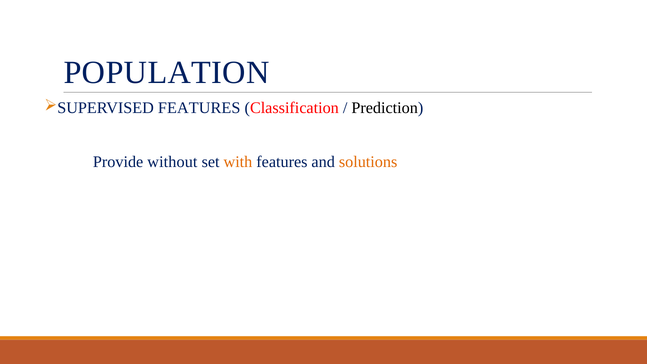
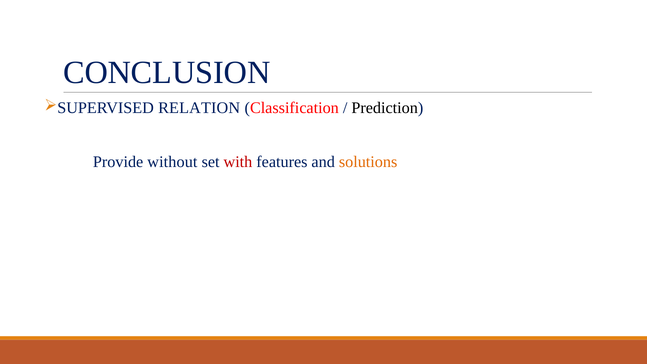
POPULATION: POPULATION -> CONCLUSION
FEATURES at (199, 108): FEATURES -> RELATION
with colour: orange -> red
